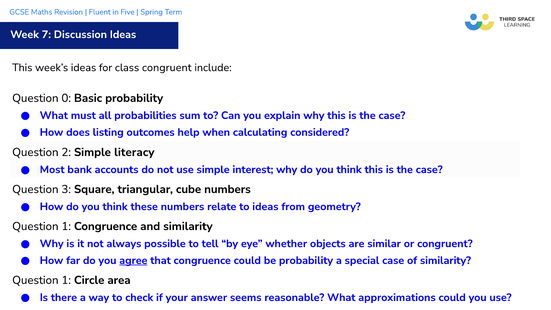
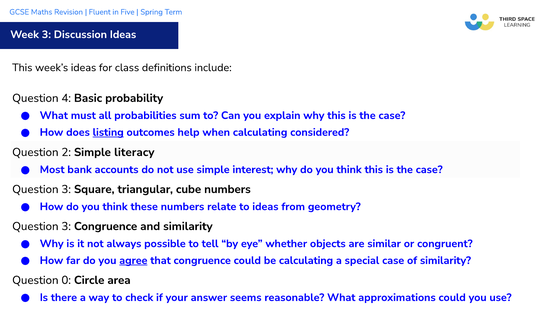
Week 7: 7 -> 3
class congruent: congruent -> definitions
0: 0 -> 4
listing underline: none -> present
1 at (66, 226): 1 -> 3
be probability: probability -> calculating
1 at (66, 280): 1 -> 0
